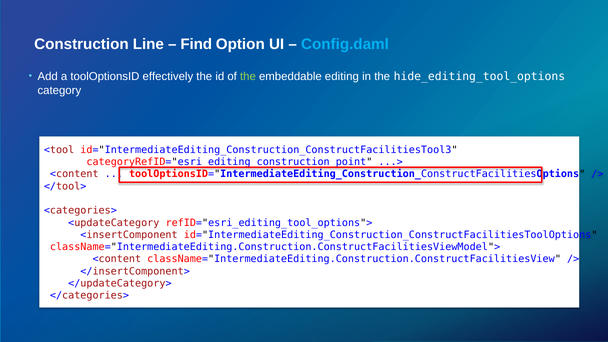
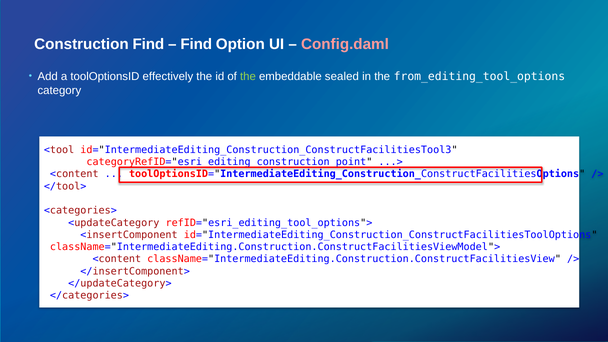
Construction Line: Line -> Find
Config.daml colour: light blue -> pink
editing: editing -> sealed
hide_editing_tool_options: hide_editing_tool_options -> from_editing_tool_options
